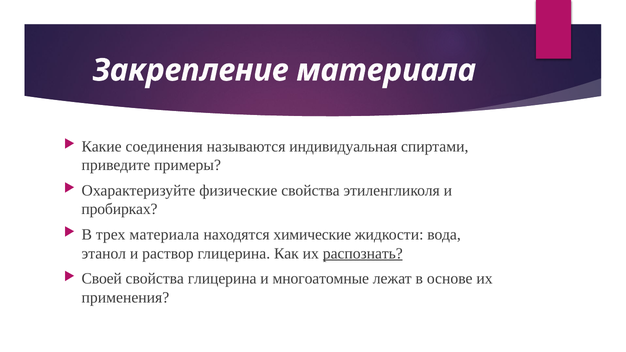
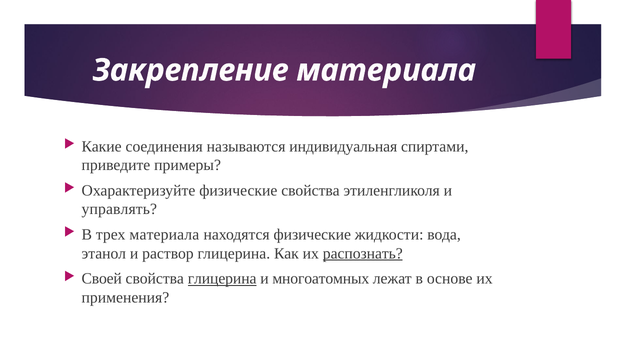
пробирках: пробирках -> управлять
находятся химические: химические -> физические
глицерина at (222, 279) underline: none -> present
многоатомные: многоатомные -> многоатомных
